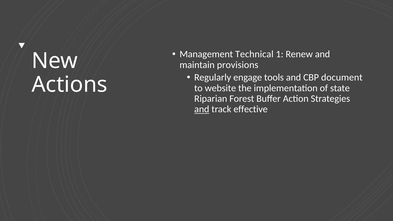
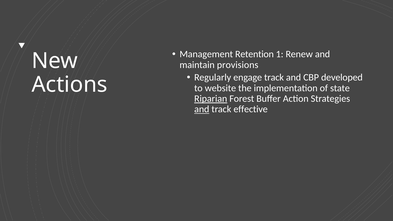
Technical: Technical -> Retention
engage tools: tools -> track
document: document -> developed
Riparian underline: none -> present
